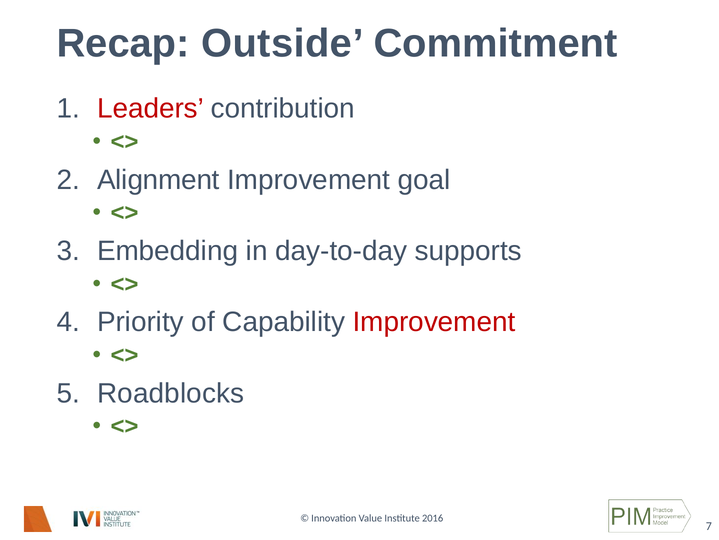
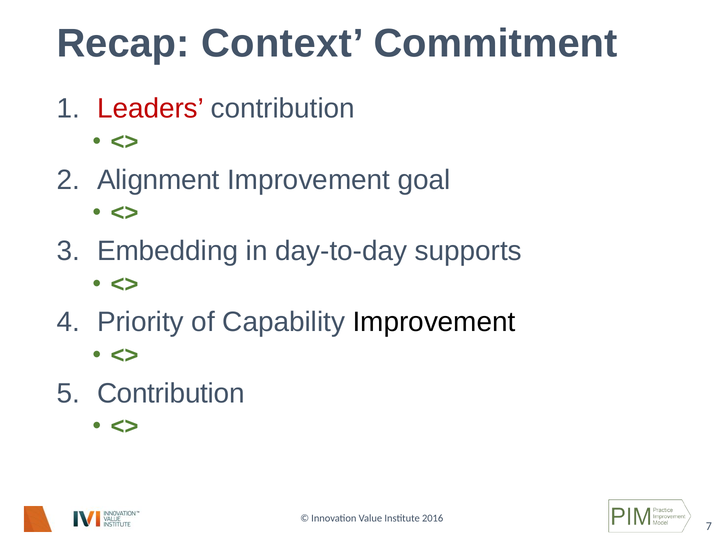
Outside: Outside -> Context
Improvement at (434, 322) colour: red -> black
Roadblocks at (171, 393): Roadblocks -> Contribution
